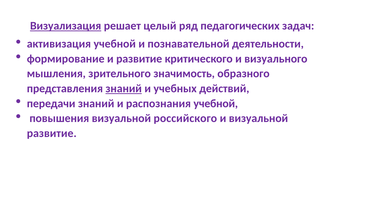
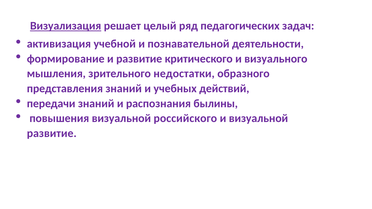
значимость: значимость -> недостатки
знаний at (124, 89) underline: present -> none
распознания учебной: учебной -> былины
